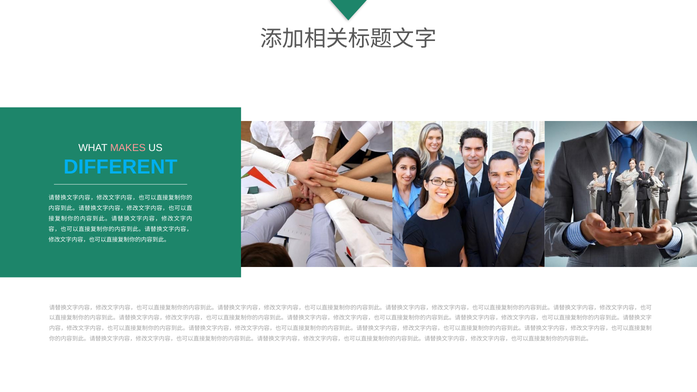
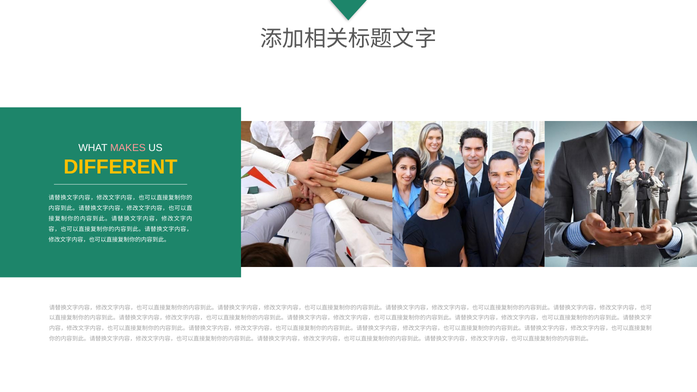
DIFFERENT colour: light blue -> yellow
